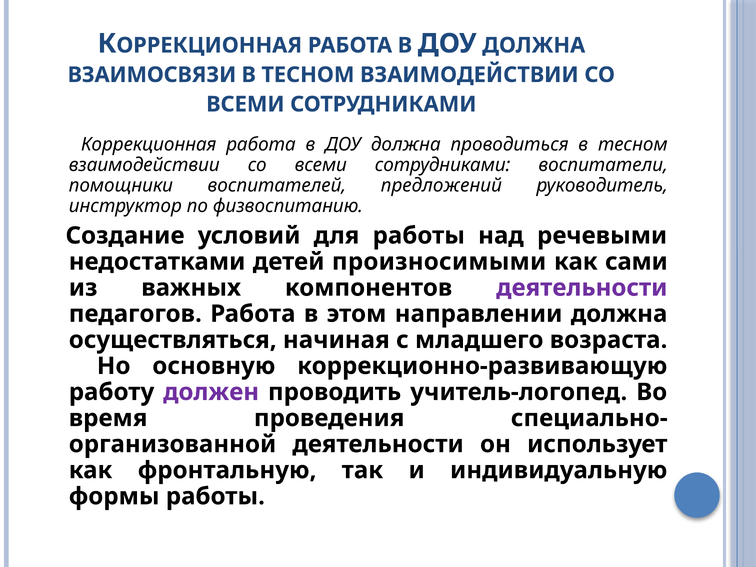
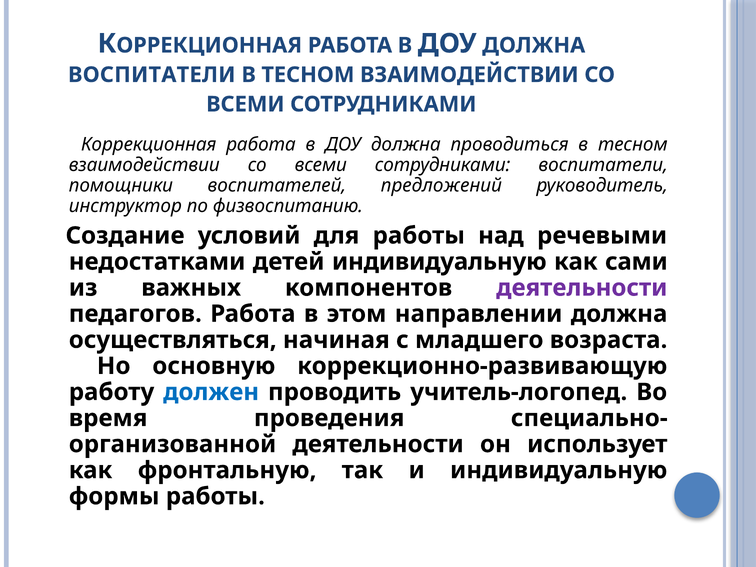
ВЗАИМОСВЯЗИ at (152, 75): ВЗАИМОСВЯЗИ -> ВОСПИТАТЕЛИ
детей произносимыми: произносимыми -> индивидуальную
должен colour: purple -> blue
